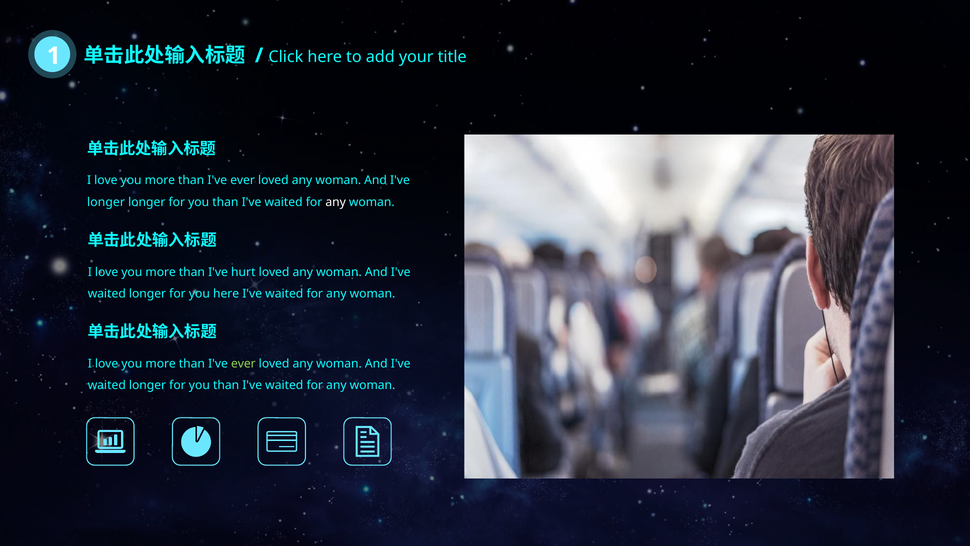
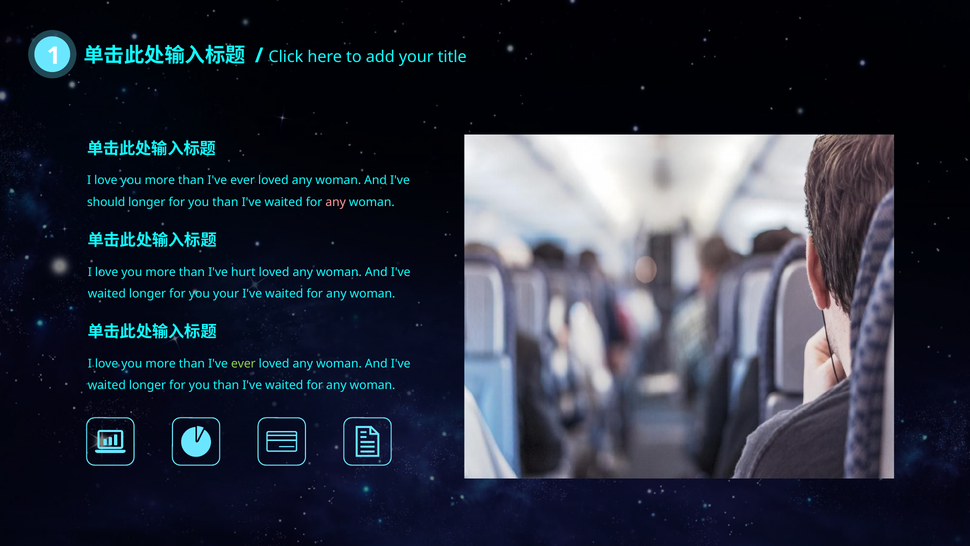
longer at (106, 202): longer -> should
any at (336, 202) colour: white -> pink
you here: here -> your
